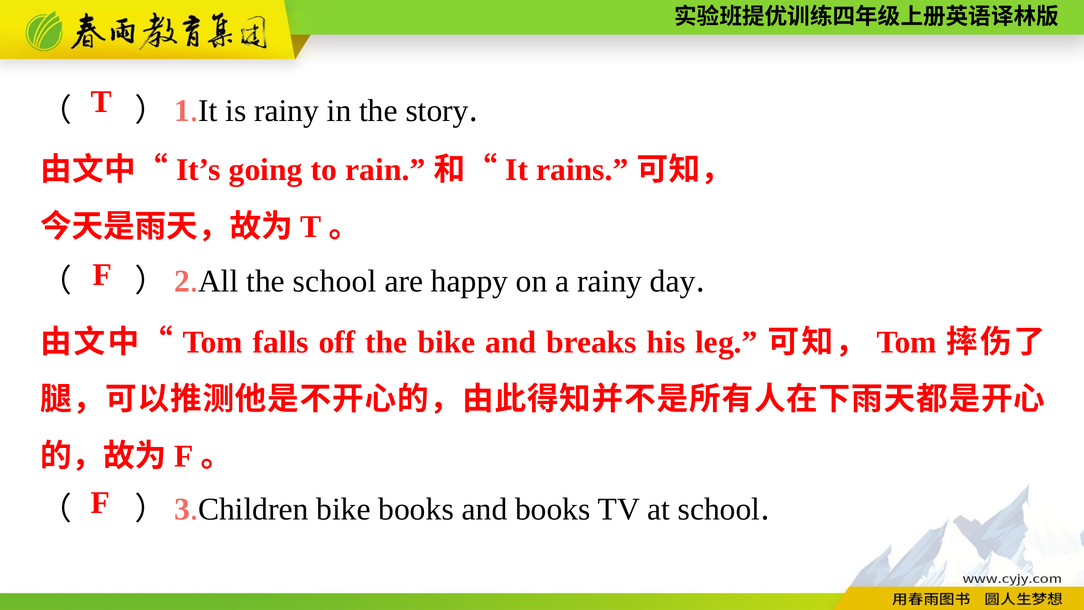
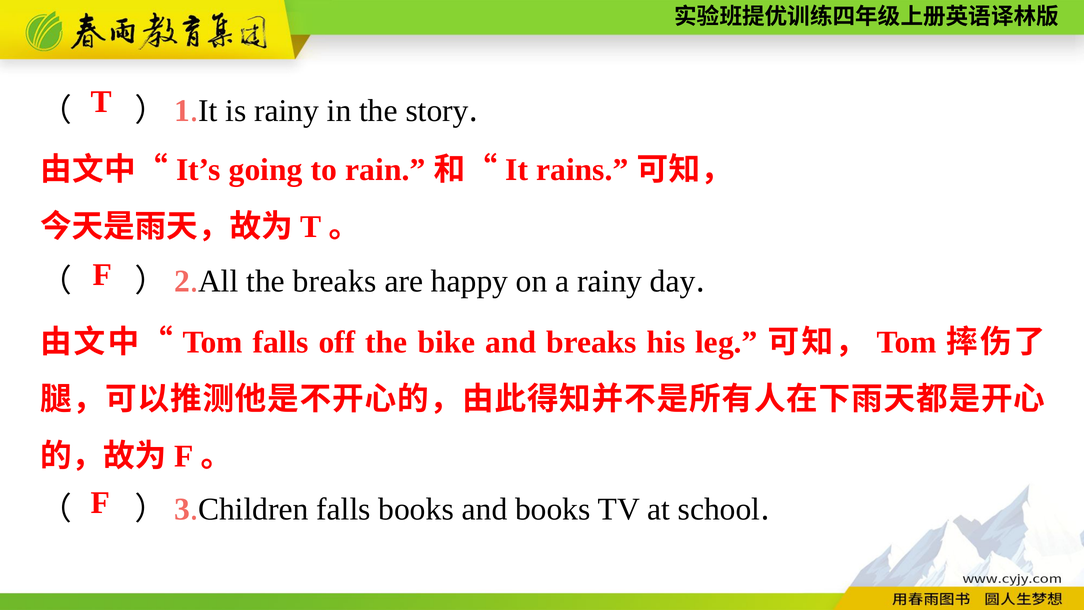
the school: school -> breaks
bike at (344, 509): bike -> falls
